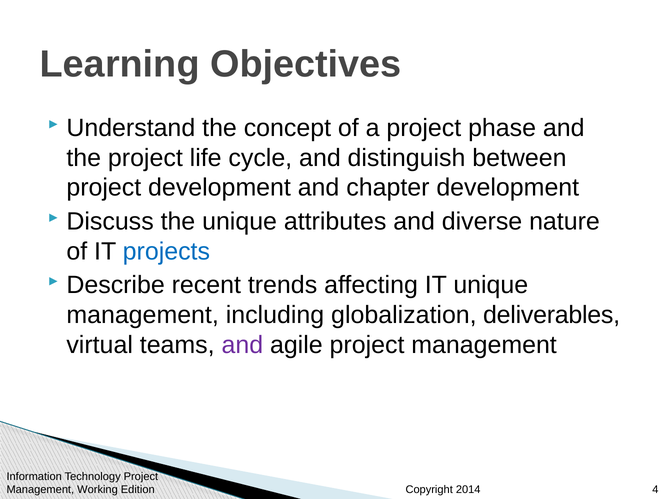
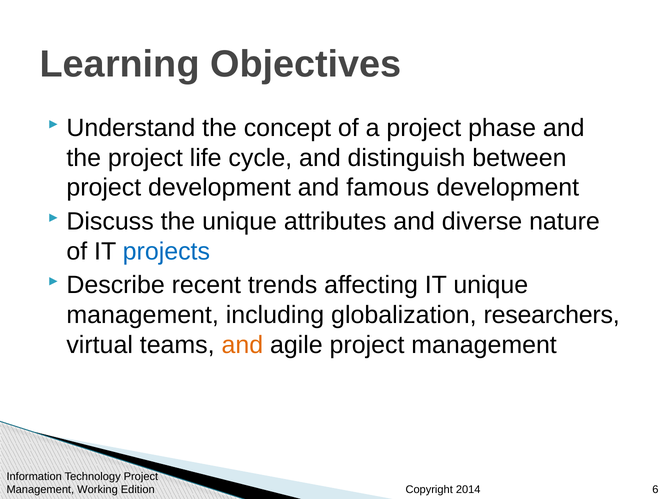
chapter: chapter -> famous
deliverables: deliverables -> researchers
and at (242, 345) colour: purple -> orange
4: 4 -> 6
